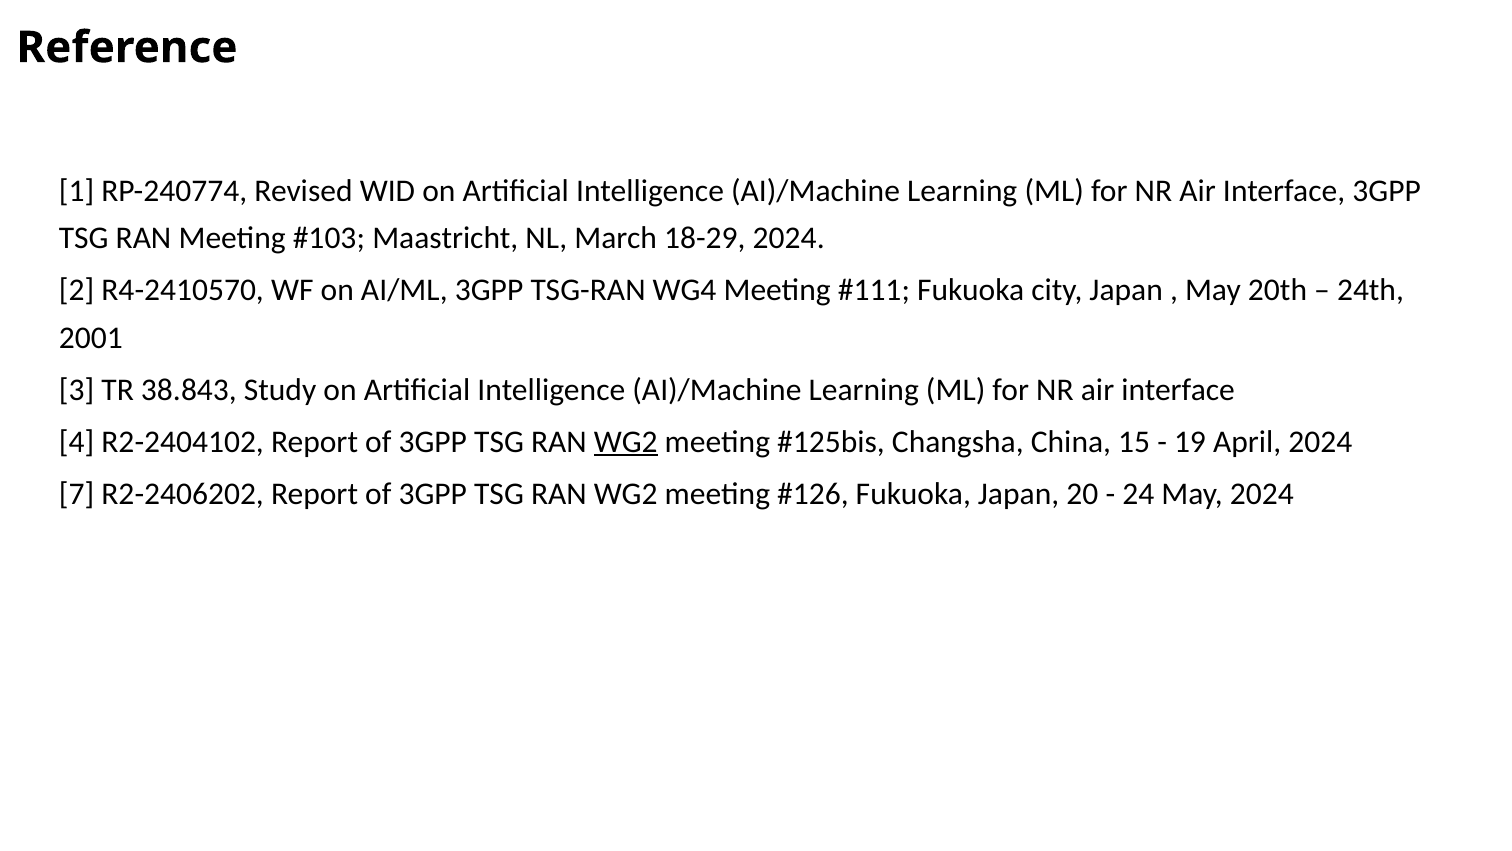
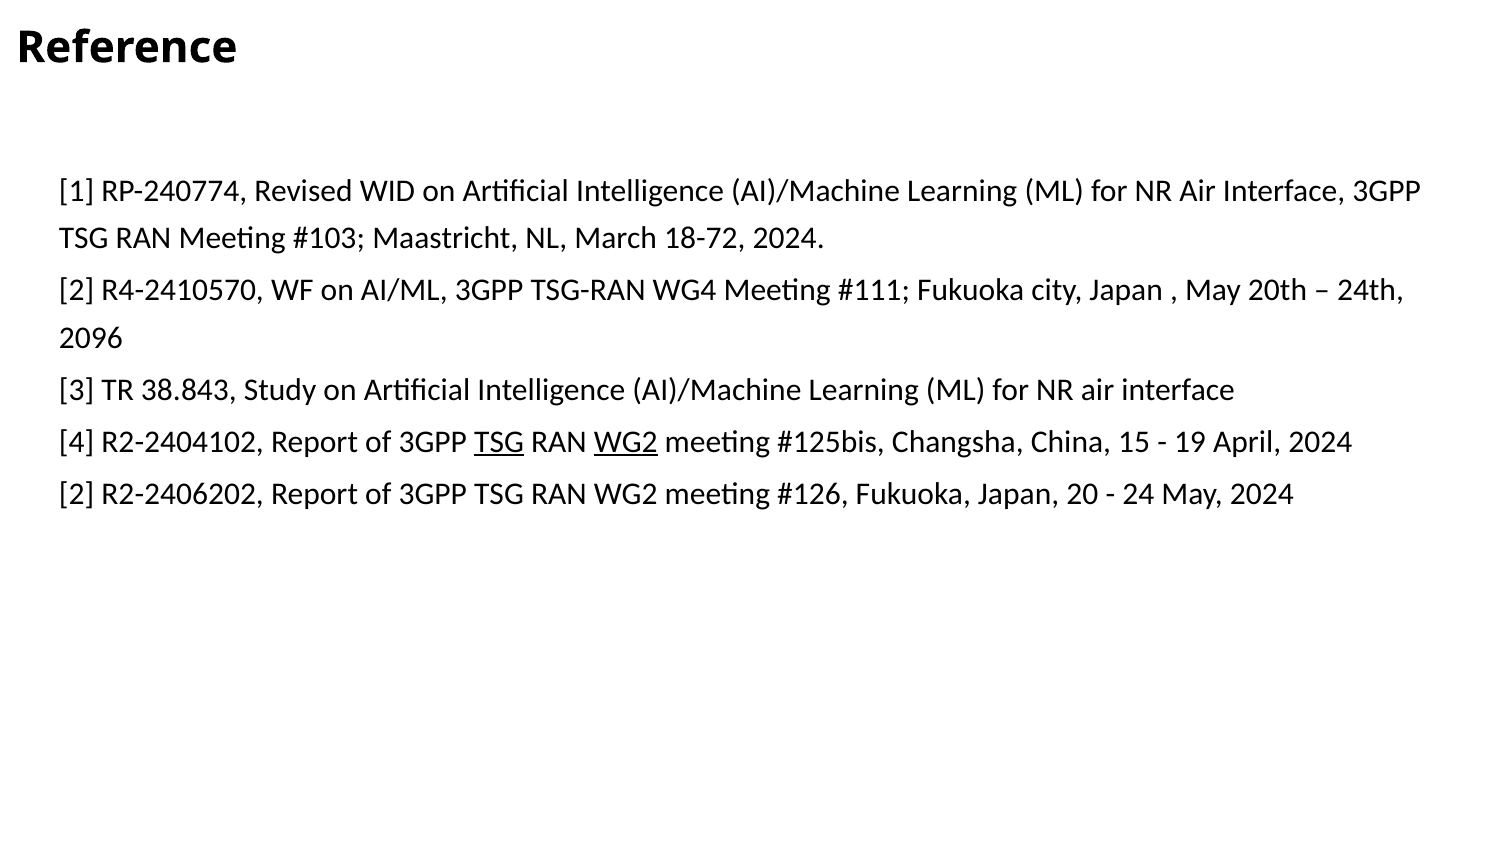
18-29: 18-29 -> 18-72
2001: 2001 -> 2096
TSG at (499, 442) underline: none -> present
7 at (77, 494): 7 -> 2
